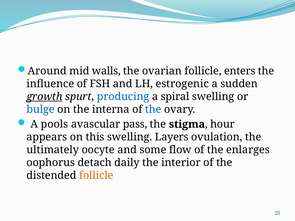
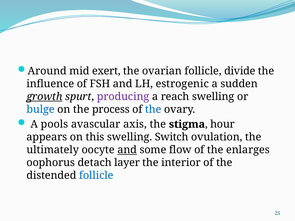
walls: walls -> exert
enters: enters -> divide
producing colour: blue -> purple
spiral: spiral -> reach
interna: interna -> process
pass: pass -> axis
Layers: Layers -> Switch
and at (127, 150) underline: none -> present
daily: daily -> layer
follicle at (96, 176) colour: orange -> blue
